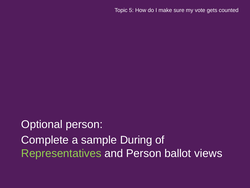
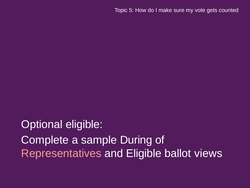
Optional person: person -> eligible
Representatives colour: light green -> pink
and Person: Person -> Eligible
